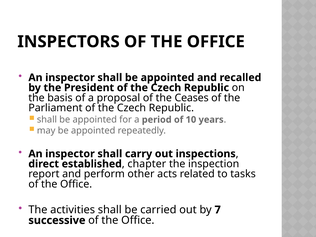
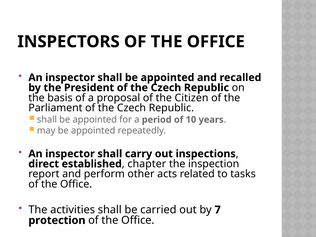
Ceases: Ceases -> Citizen
successive: successive -> protection
